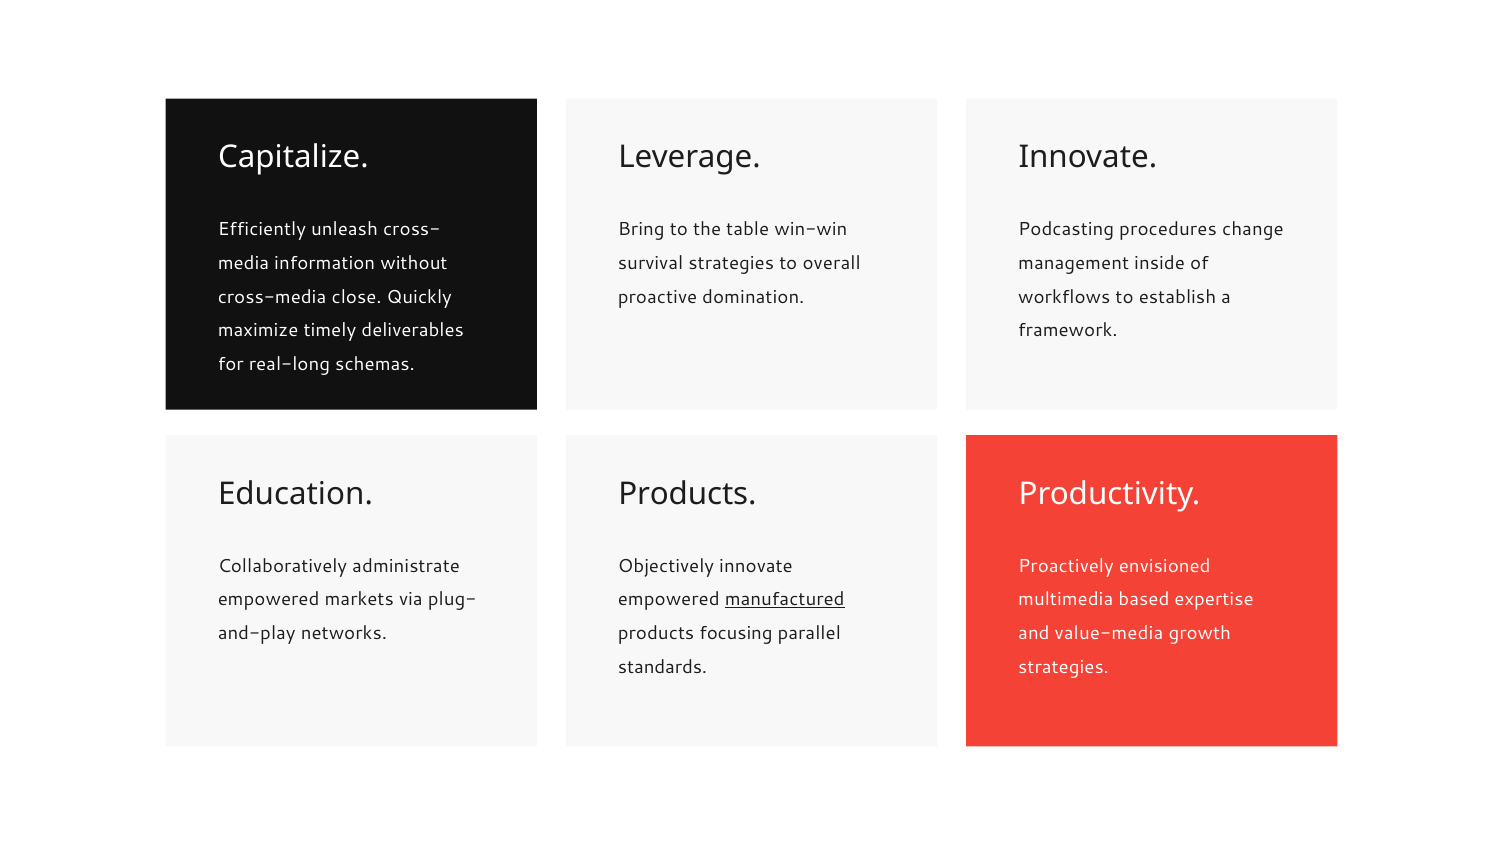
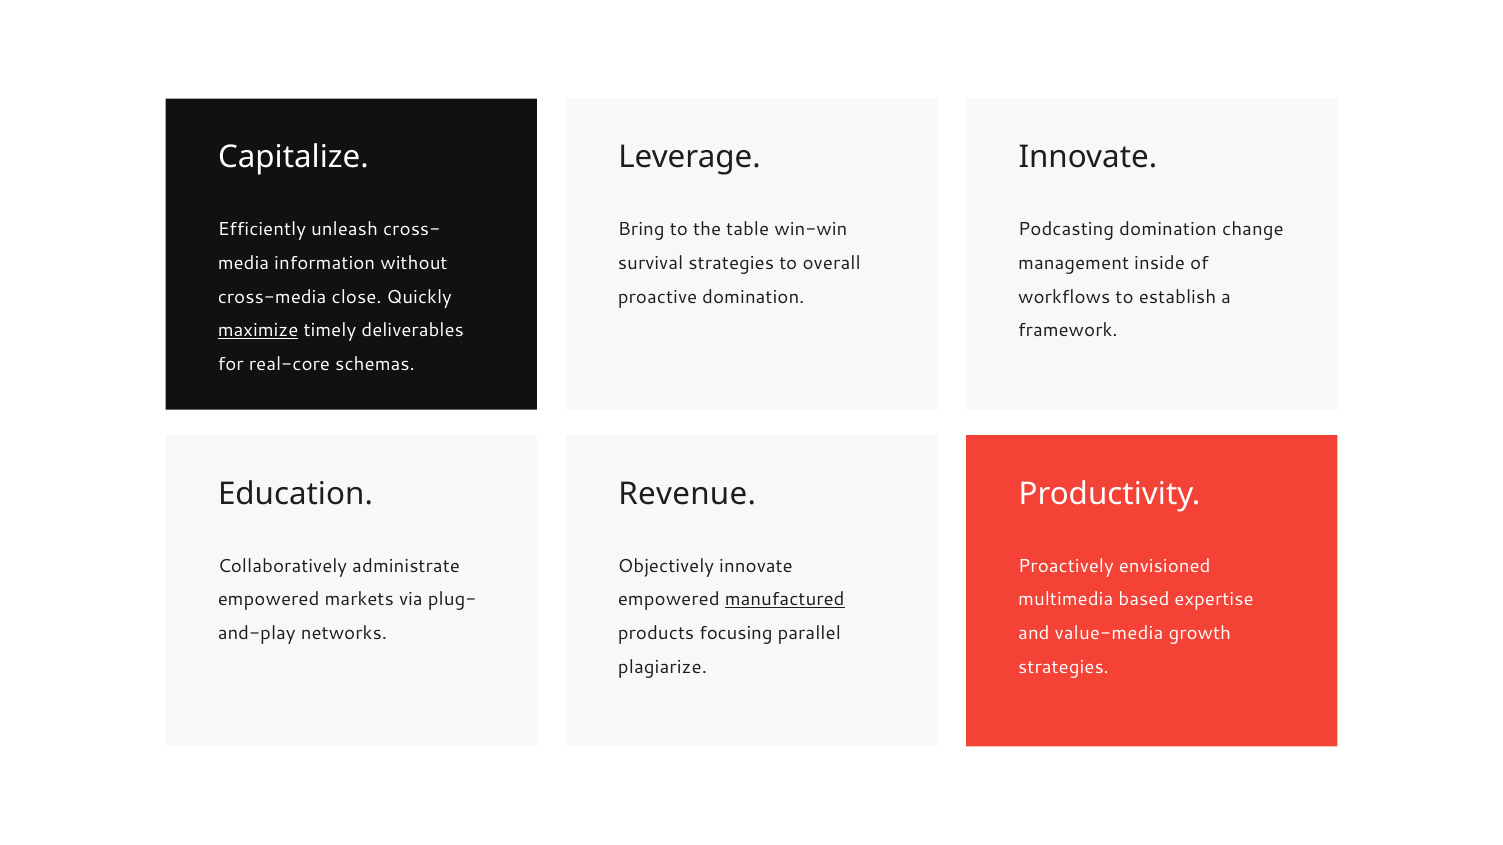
Podcasting procedures: procedures -> domination
maximize underline: none -> present
real-long: real-long -> real-core
Products at (687, 494): Products -> Revenue
standards: standards -> plagiarize
